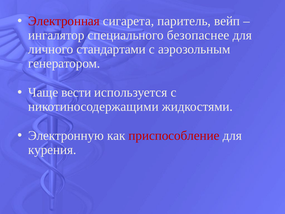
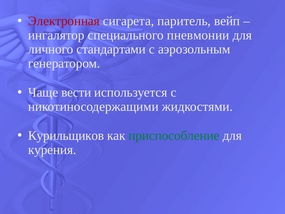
безопаснее: безопаснее -> пневмонии
Электронную: Электронную -> Курильщиков
приспособление colour: red -> green
